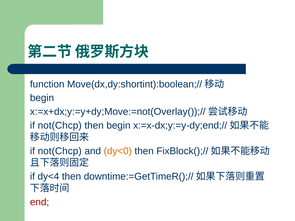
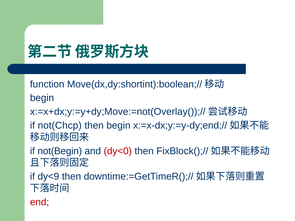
not(Chcp at (60, 151): not(Chcp -> not(Begin
dy<0 colour: orange -> red
dy<4: dy<4 -> dy<9
